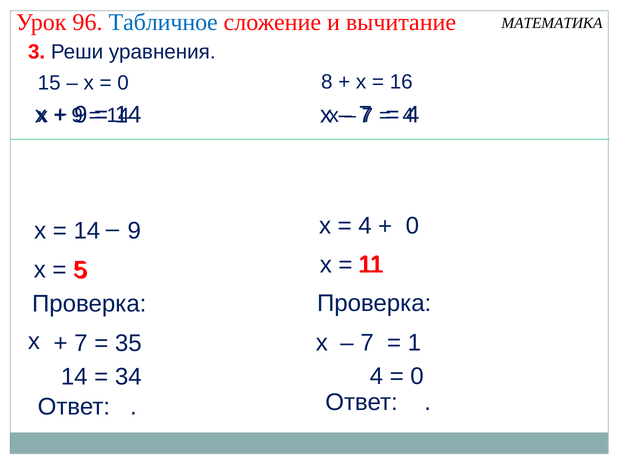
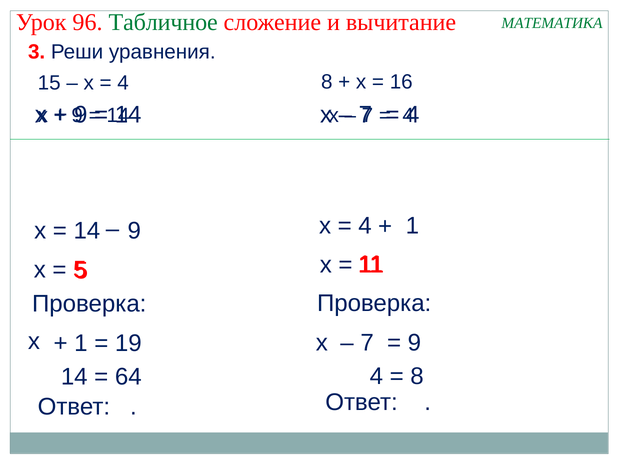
Табличное colour: blue -> green
МАТЕМАТИКА colour: black -> green
0 at (123, 83): 0 -> 4
0 at (412, 226): 0 -> 1
1 at (414, 343): 1 -> 9
у+ 7: 7 -> 1
35: 35 -> 19
0 at (417, 377): 0 -> 8
34: 34 -> 64
